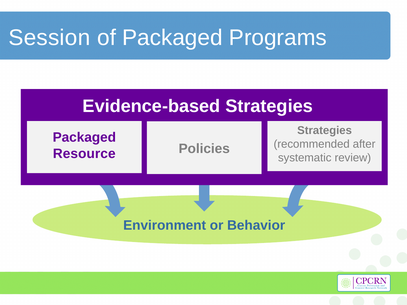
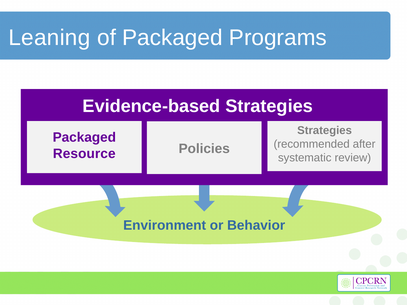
Session: Session -> Leaning
